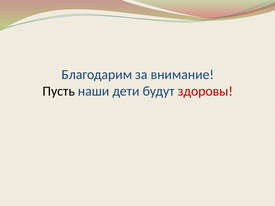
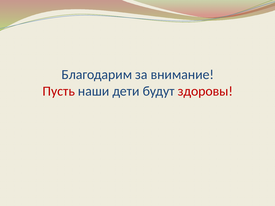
Пусть colour: black -> red
